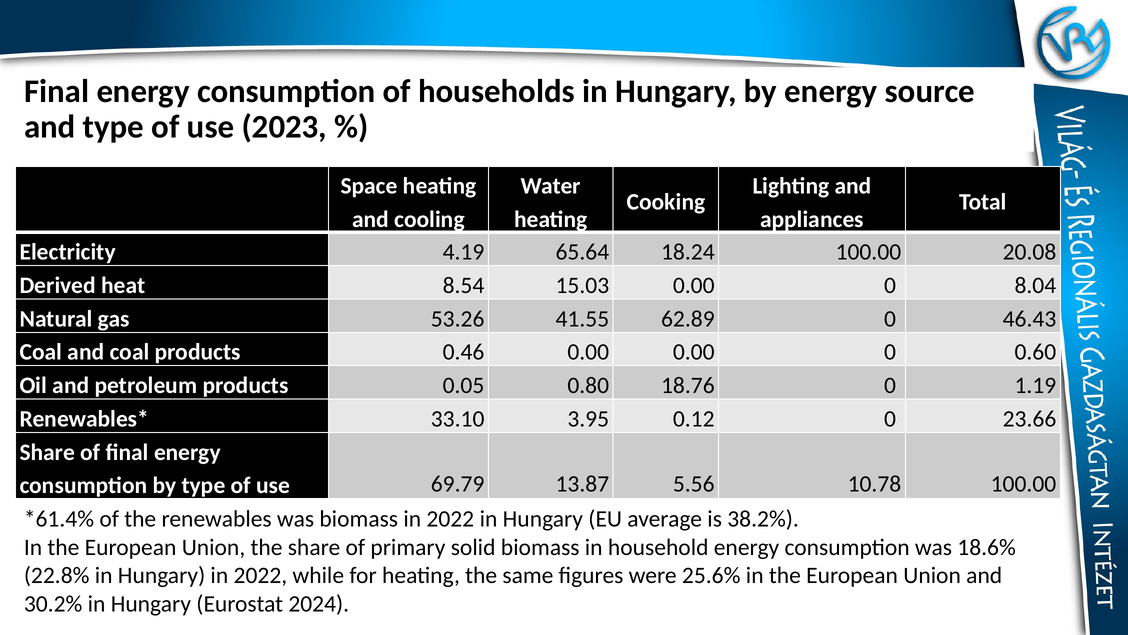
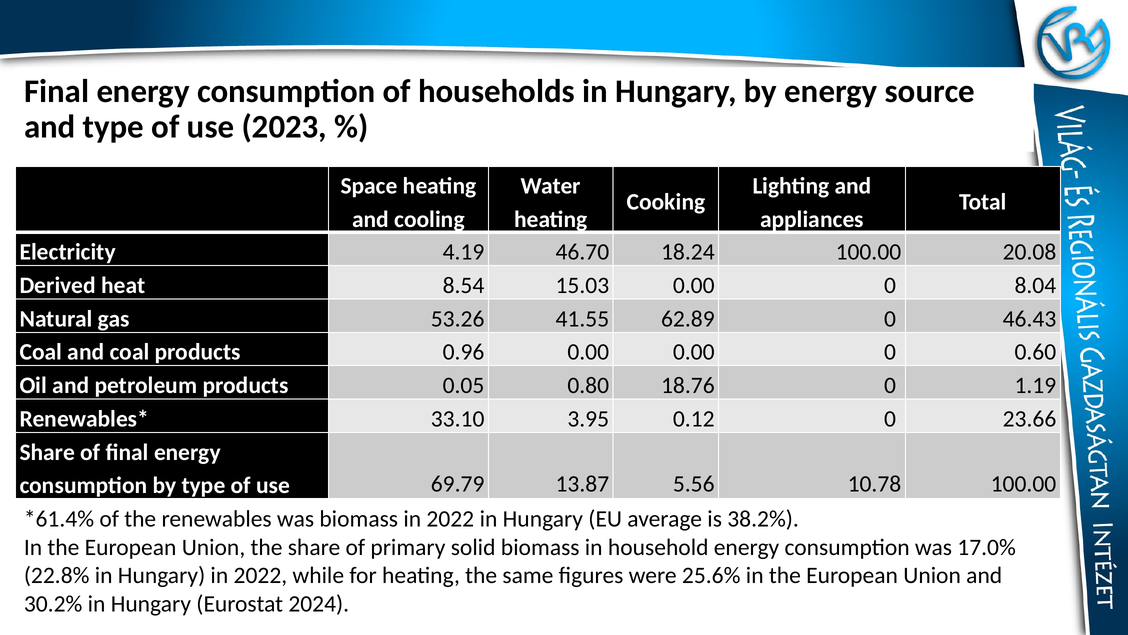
65.64: 65.64 -> 46.70
0.46: 0.46 -> 0.96
18.6%: 18.6% -> 17.0%
